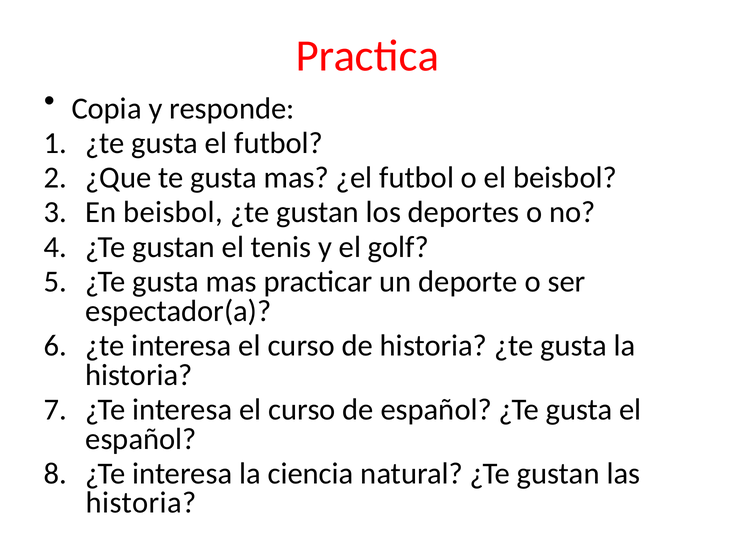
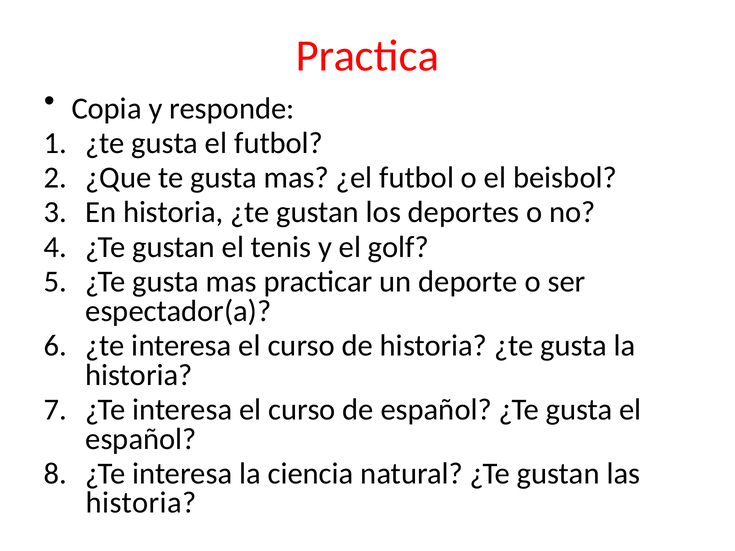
En beisbol: beisbol -> historia
